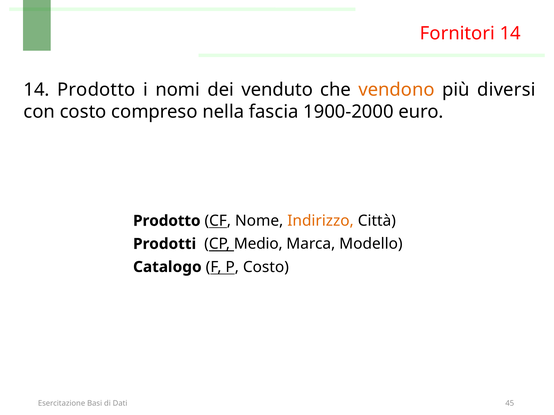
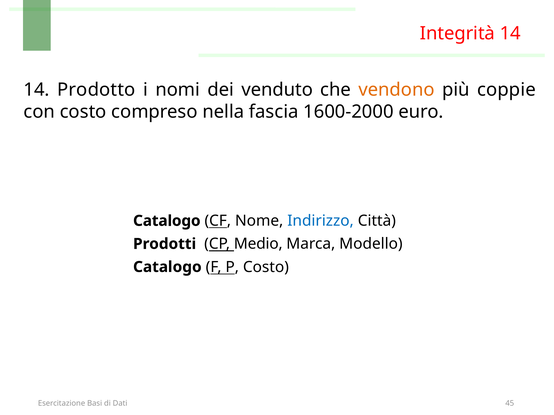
Fornitori: Fornitori -> Integrità
diversi: diversi -> coppie
1900-2000: 1900-2000 -> 1600-2000
Prodotto at (167, 221): Prodotto -> Catalogo
Indirizzo colour: orange -> blue
